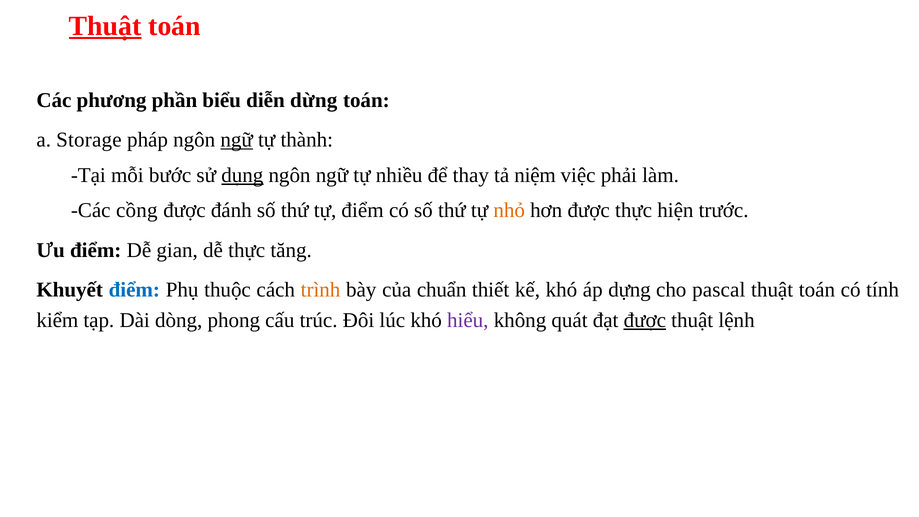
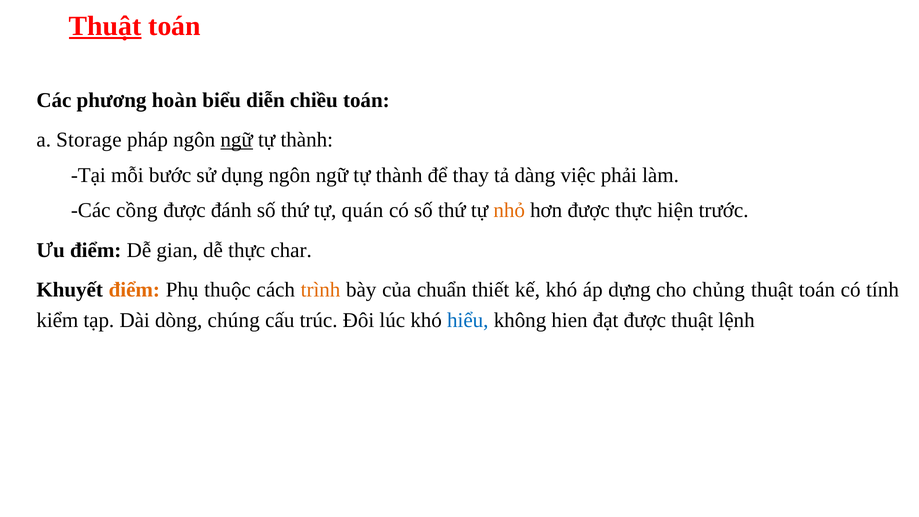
phần: phần -> hoàn
dừng: dừng -> chiều
dụng underline: present -> none
nhiều at (399, 175): nhiều -> thành
niệm: niệm -> dàng
tự điểm: điểm -> quán
tăng: tăng -> char
điểm at (134, 290) colour: blue -> orange
pascal: pascal -> chủng
phong: phong -> chúng
hiểu colour: purple -> blue
quát: quát -> hien
được at (645, 320) underline: present -> none
